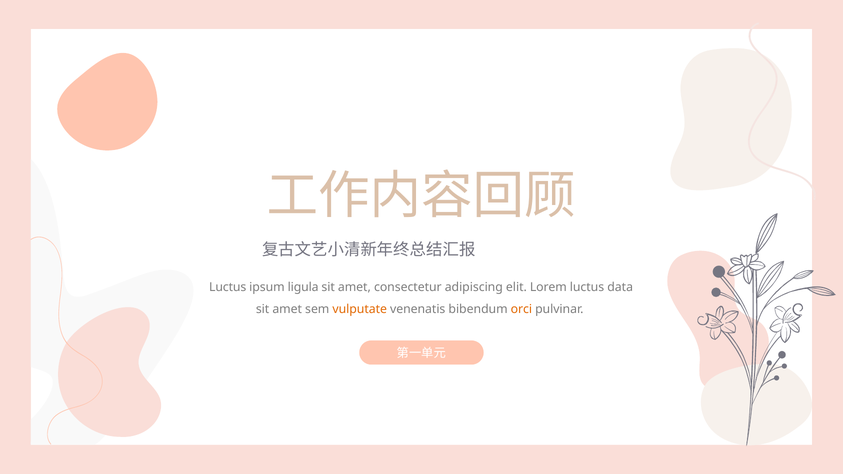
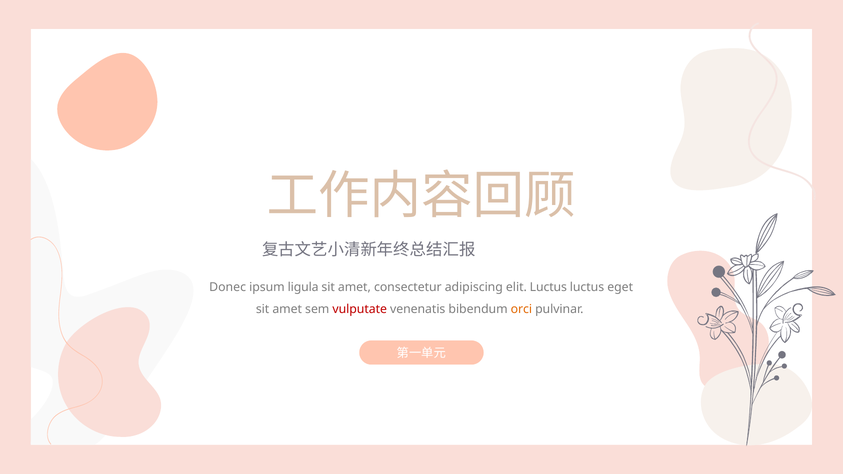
Luctus at (228, 287): Luctus -> Donec
elit Lorem: Lorem -> Luctus
data: data -> eget
vulputate colour: orange -> red
